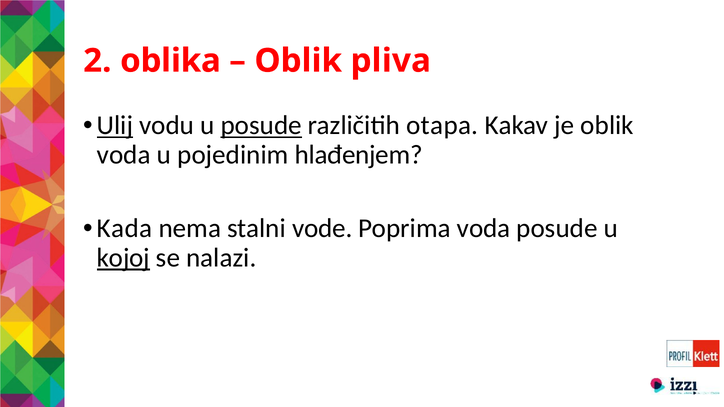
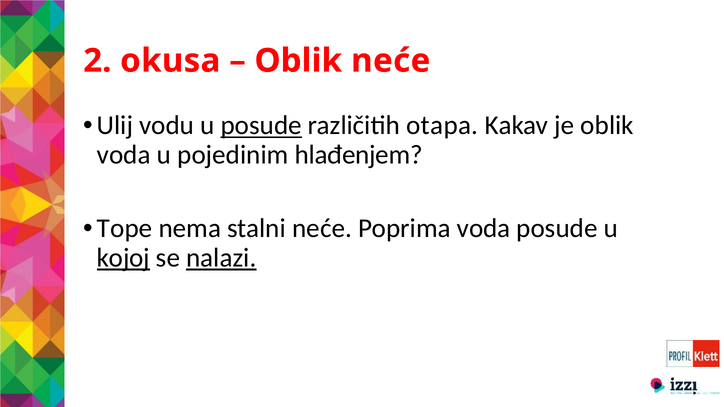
oblika: oblika -> okusa
Oblik pliva: pliva -> neće
Ulij underline: present -> none
Kada: Kada -> Tope
stalni vode: vode -> neće
nalazi underline: none -> present
